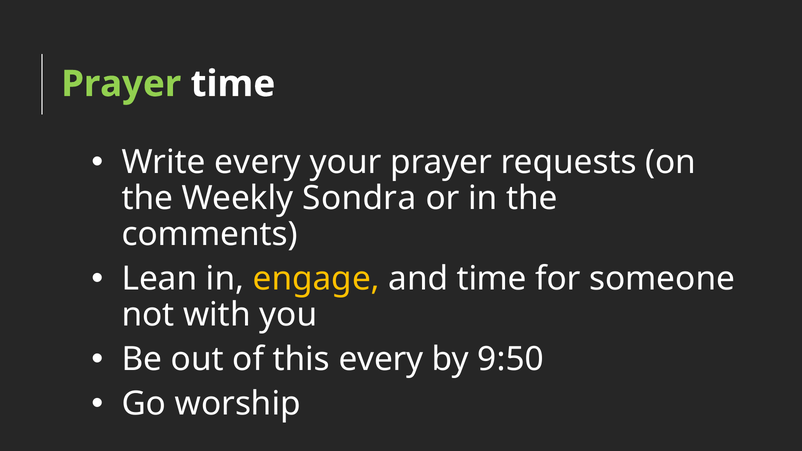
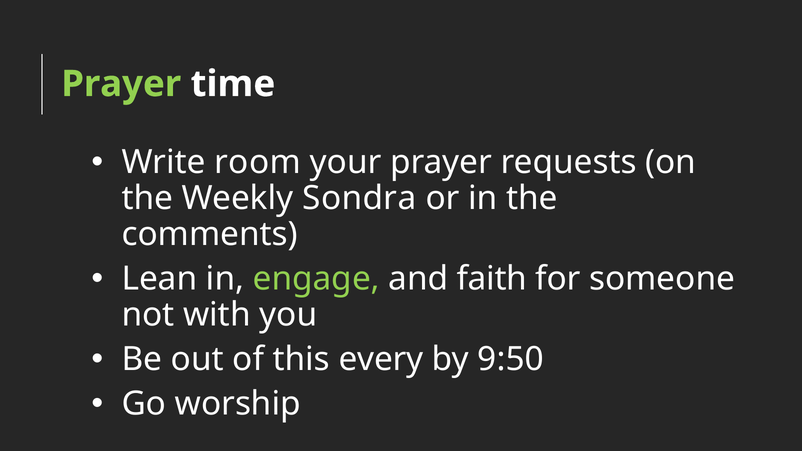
Write every: every -> room
engage colour: yellow -> light green
and time: time -> faith
